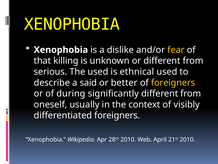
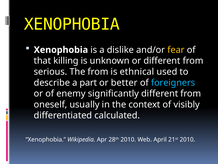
The used: used -> from
said: said -> part
foreigners at (173, 82) colour: yellow -> light blue
during: during -> enemy
differentiated foreigners: foreigners -> calculated
